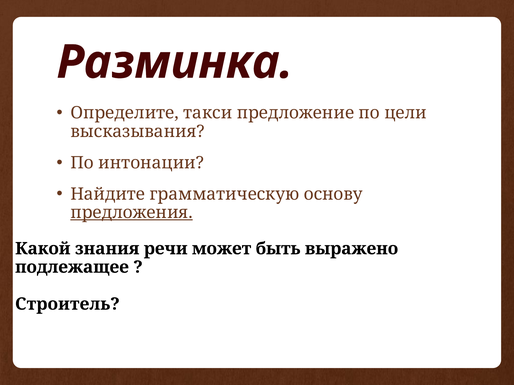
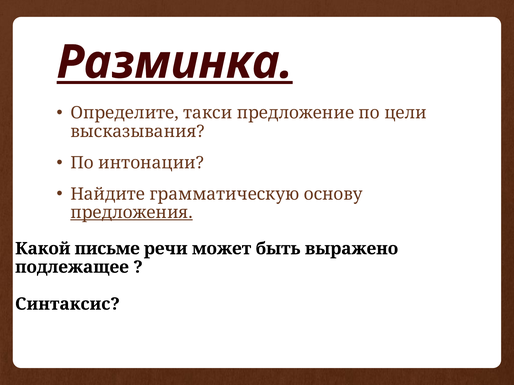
Разминка underline: none -> present
знания: знания -> письме
Строитель: Строитель -> Синтаксис
